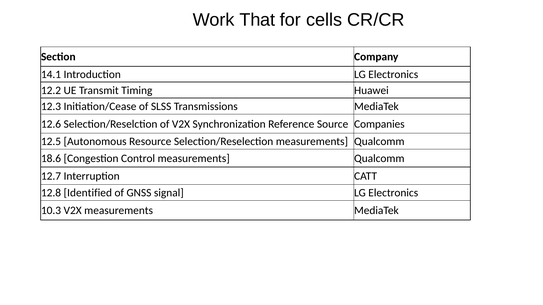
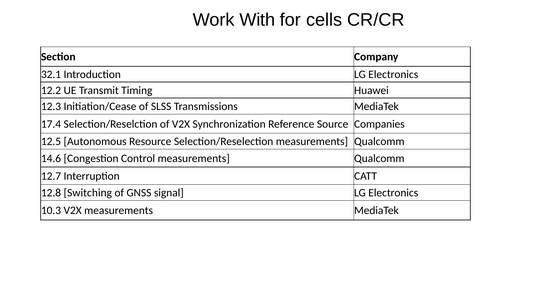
That: That -> With
14.1: 14.1 -> 32.1
12.6: 12.6 -> 17.4
18.6: 18.6 -> 14.6
Identified: Identified -> Switching
